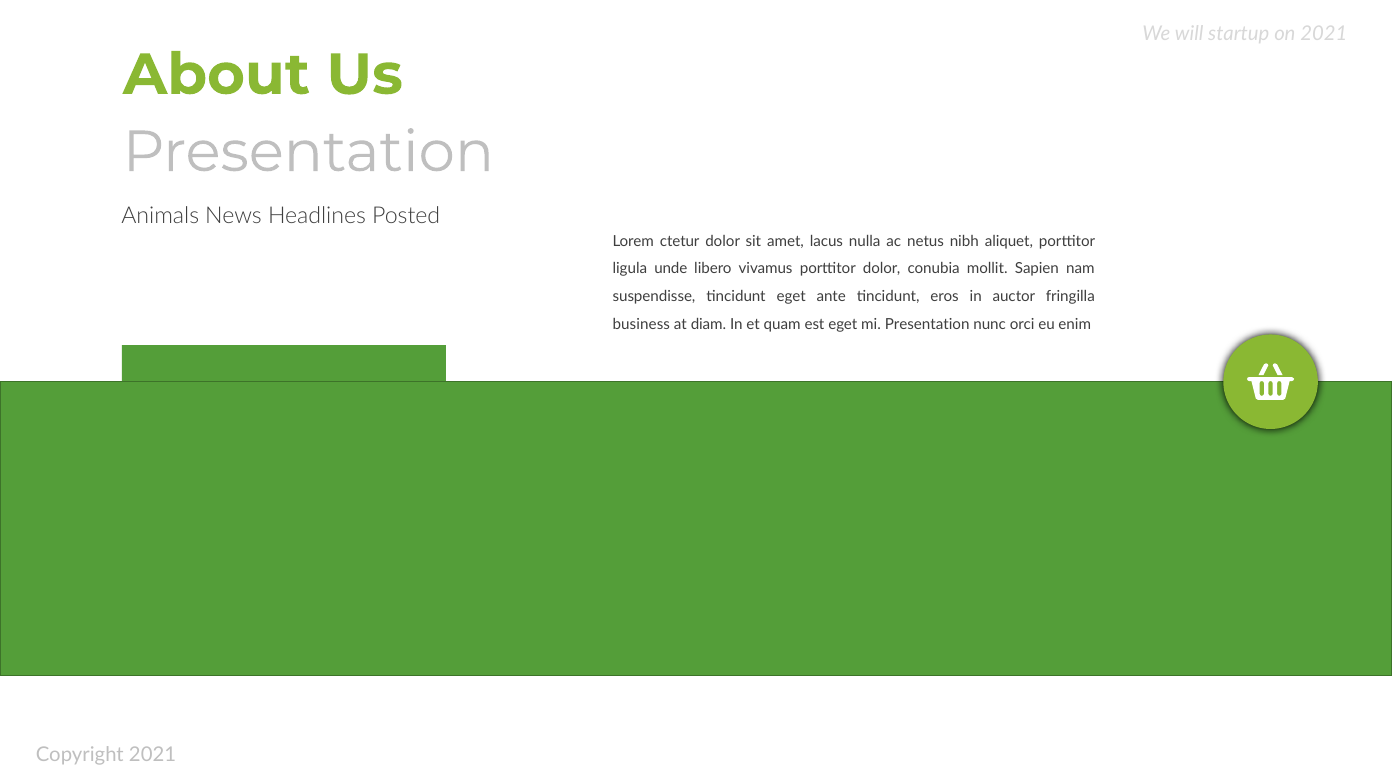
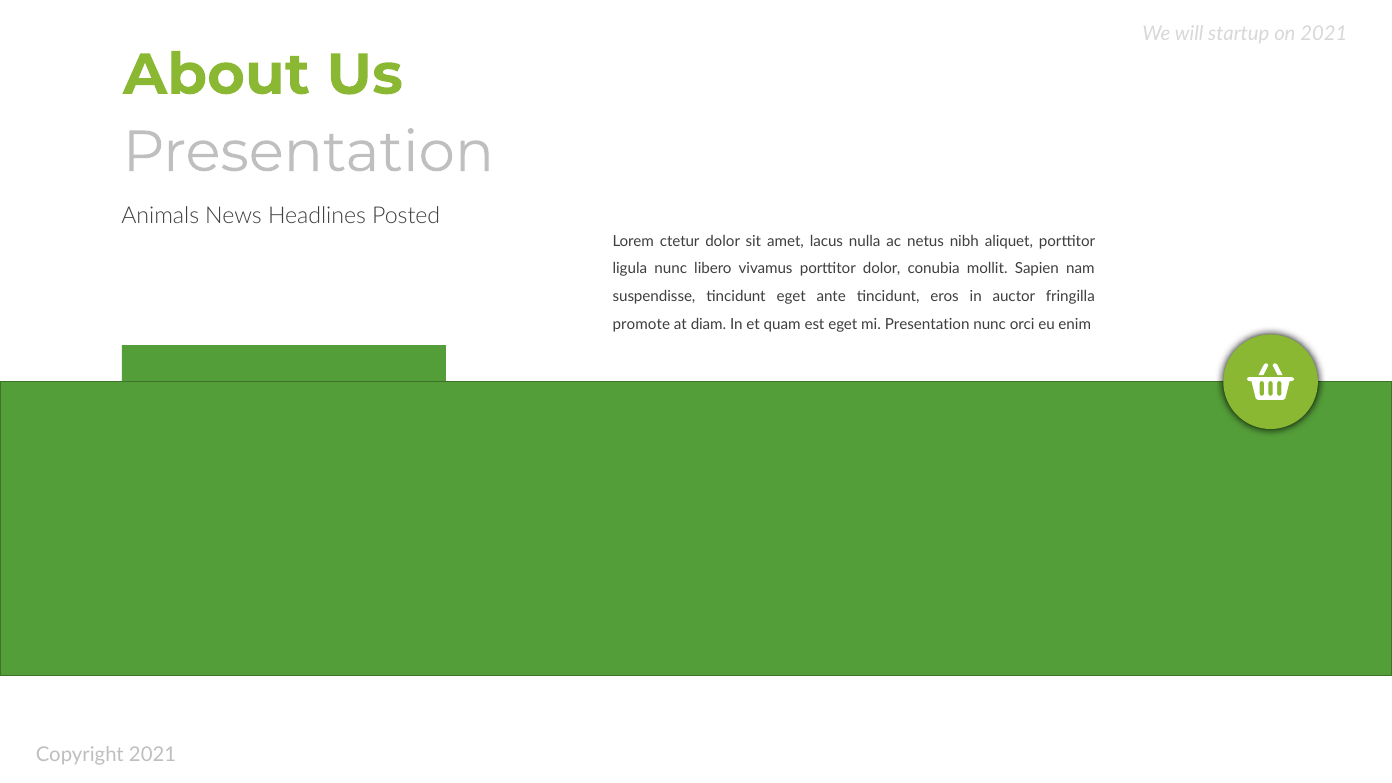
ligula unde: unde -> nunc
business: business -> promote
